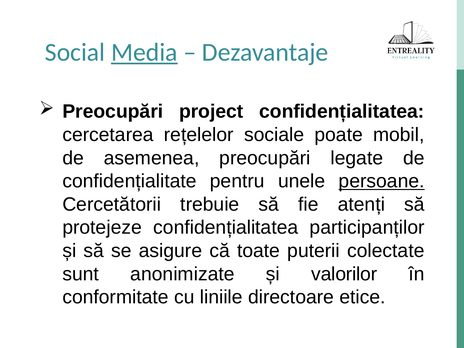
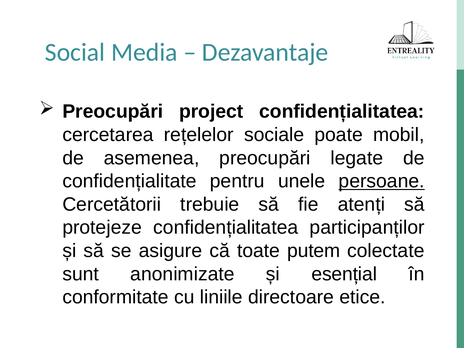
Media underline: present -> none
puterii: puterii -> putem
valorilor: valorilor -> esențial
